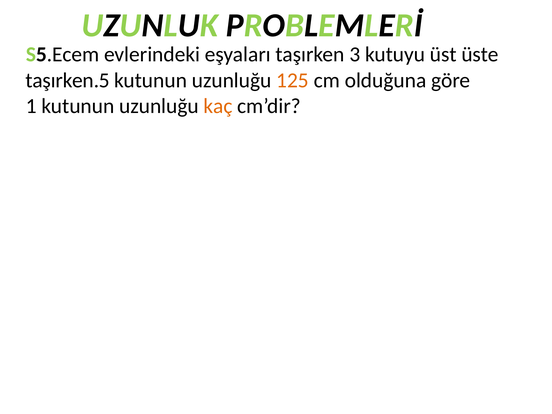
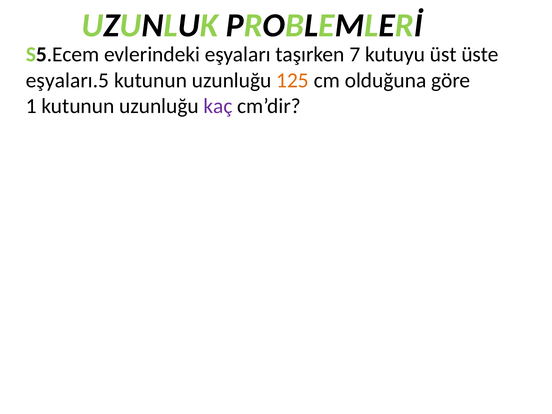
3: 3 -> 7
taşırken.5: taşırken.5 -> eşyaları.5
kaç colour: orange -> purple
